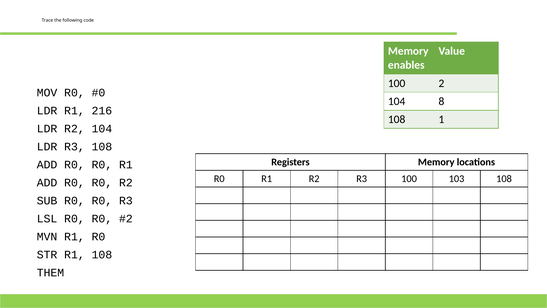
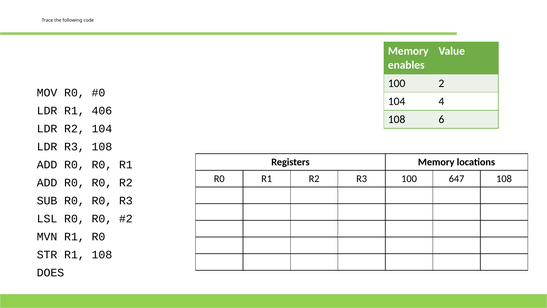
8: 8 -> 4
216: 216 -> 406
1: 1 -> 6
103: 103 -> 647
THEM: THEM -> DOES
